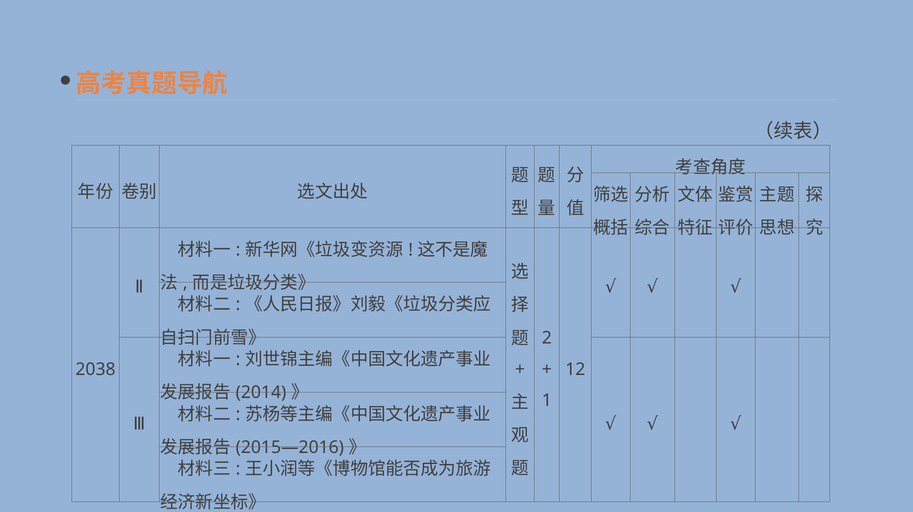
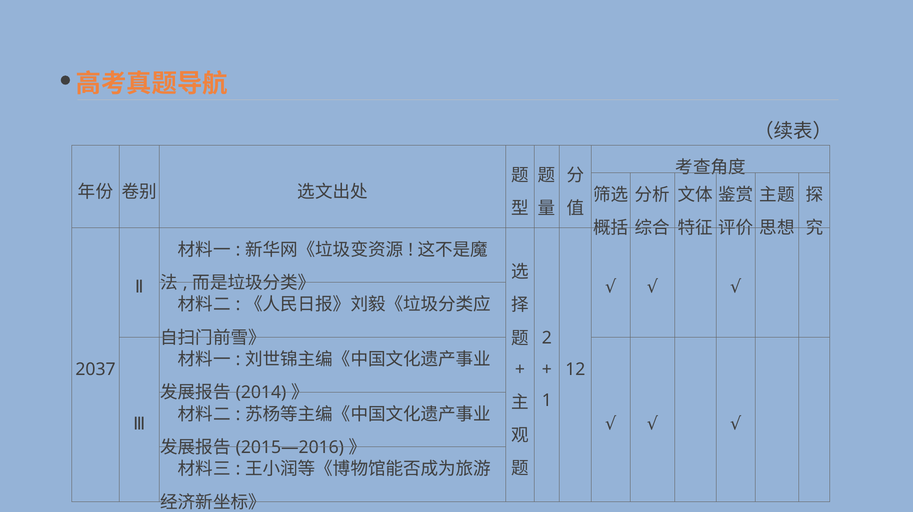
2038: 2038 -> 2037
